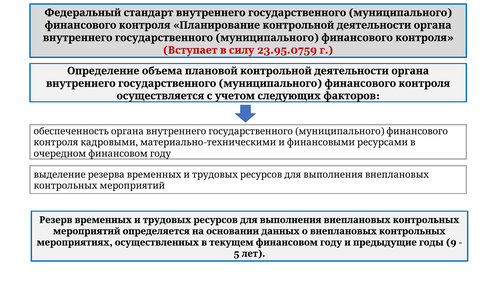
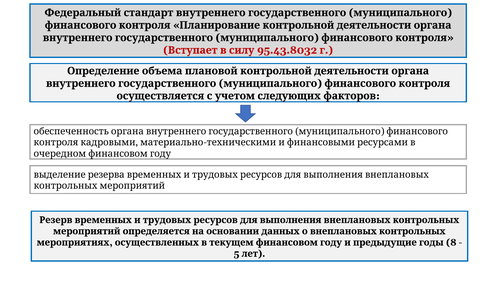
23.95.0759: 23.95.0759 -> 95.43.8032
9: 9 -> 8
